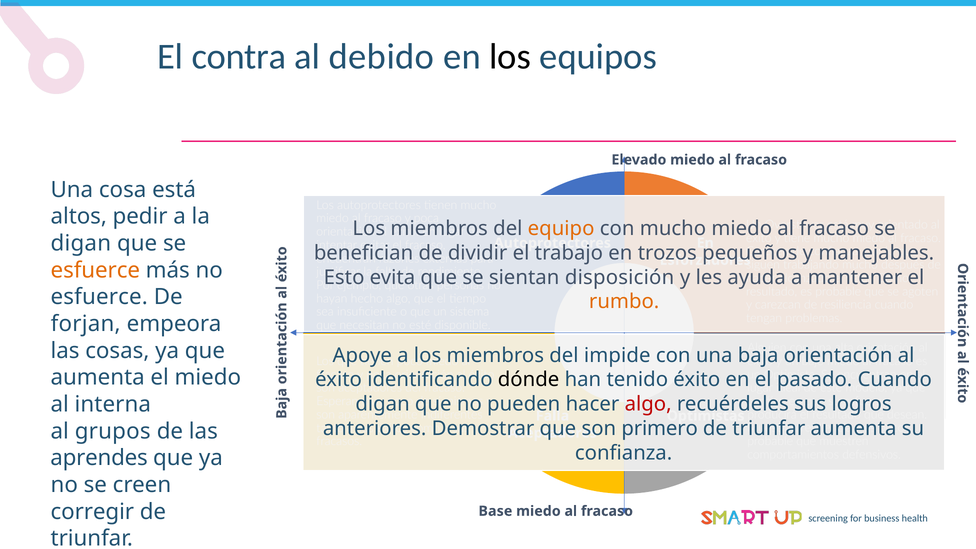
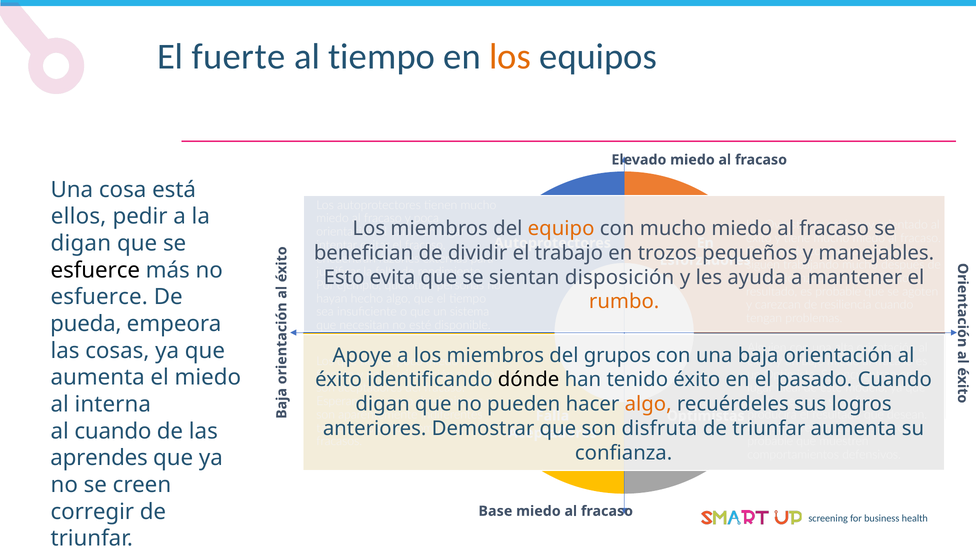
contra: contra -> fuerte
al debido: debido -> tiempo
los at (510, 57) colour: black -> orange
altos: altos -> ellos
esfuerce at (95, 270) colour: orange -> black
forjan: forjan -> pueda
impide: impide -> grupos
algo at (648, 404) colour: red -> orange
primero: primero -> disfruta
al grupos: grupos -> cuando
